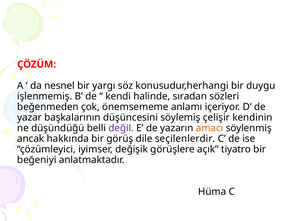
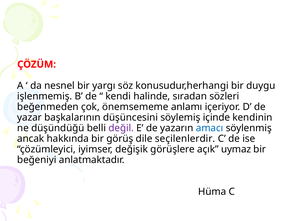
çelişir: çelişir -> içinde
amacı colour: orange -> blue
tiyatro: tiyatro -> uymaz
